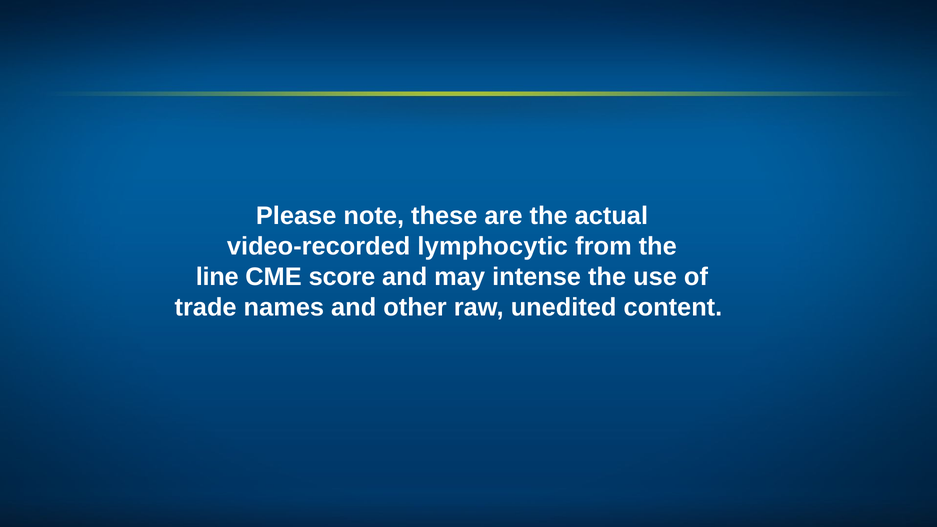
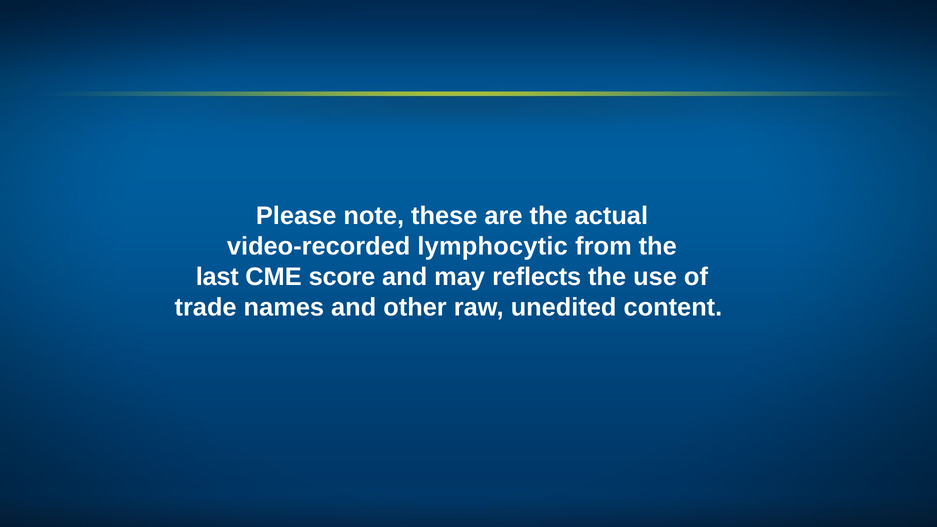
line: line -> last
intense: intense -> reflects
